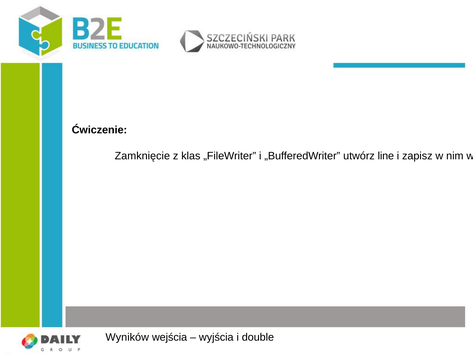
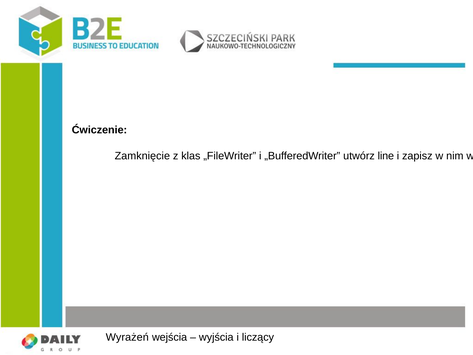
Wyników: Wyników -> Wyrażeń
double: double -> liczący
